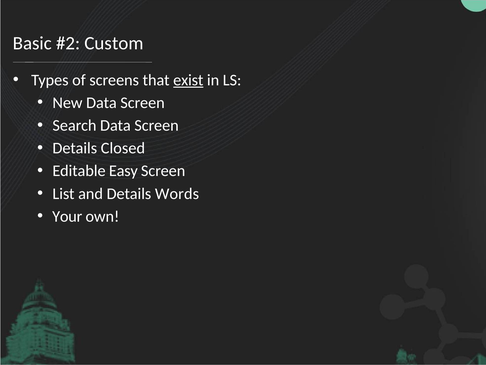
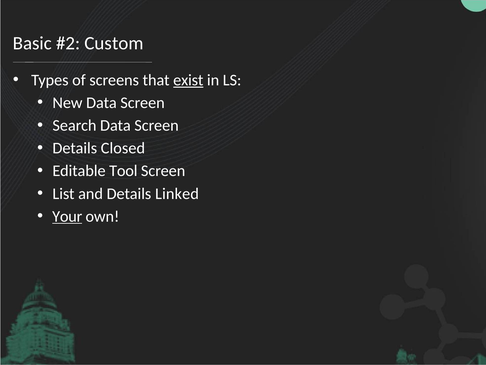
Easy: Easy -> Tool
Words: Words -> Linked
Your underline: none -> present
